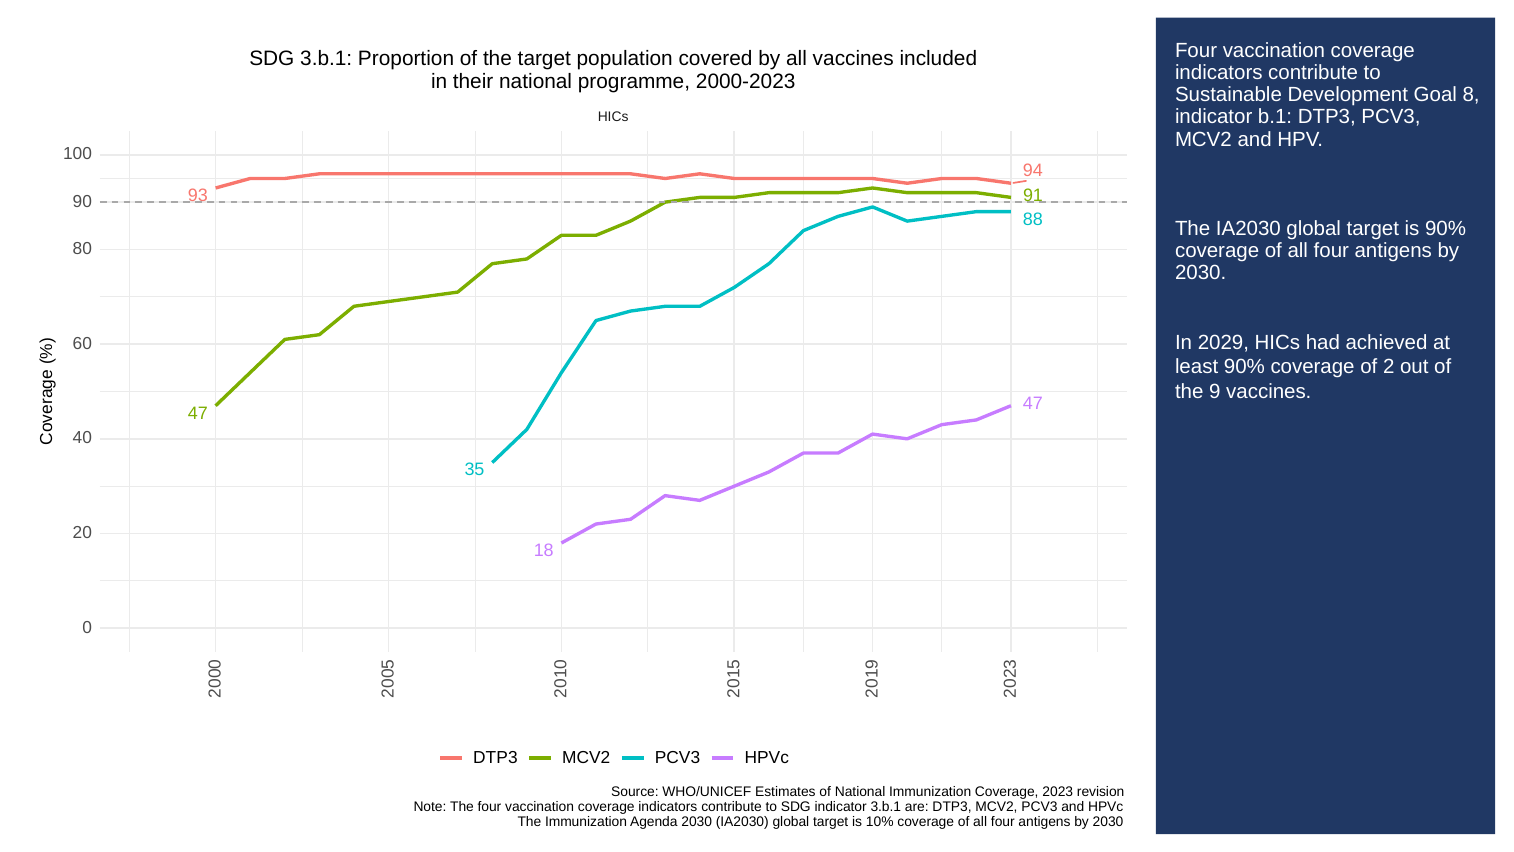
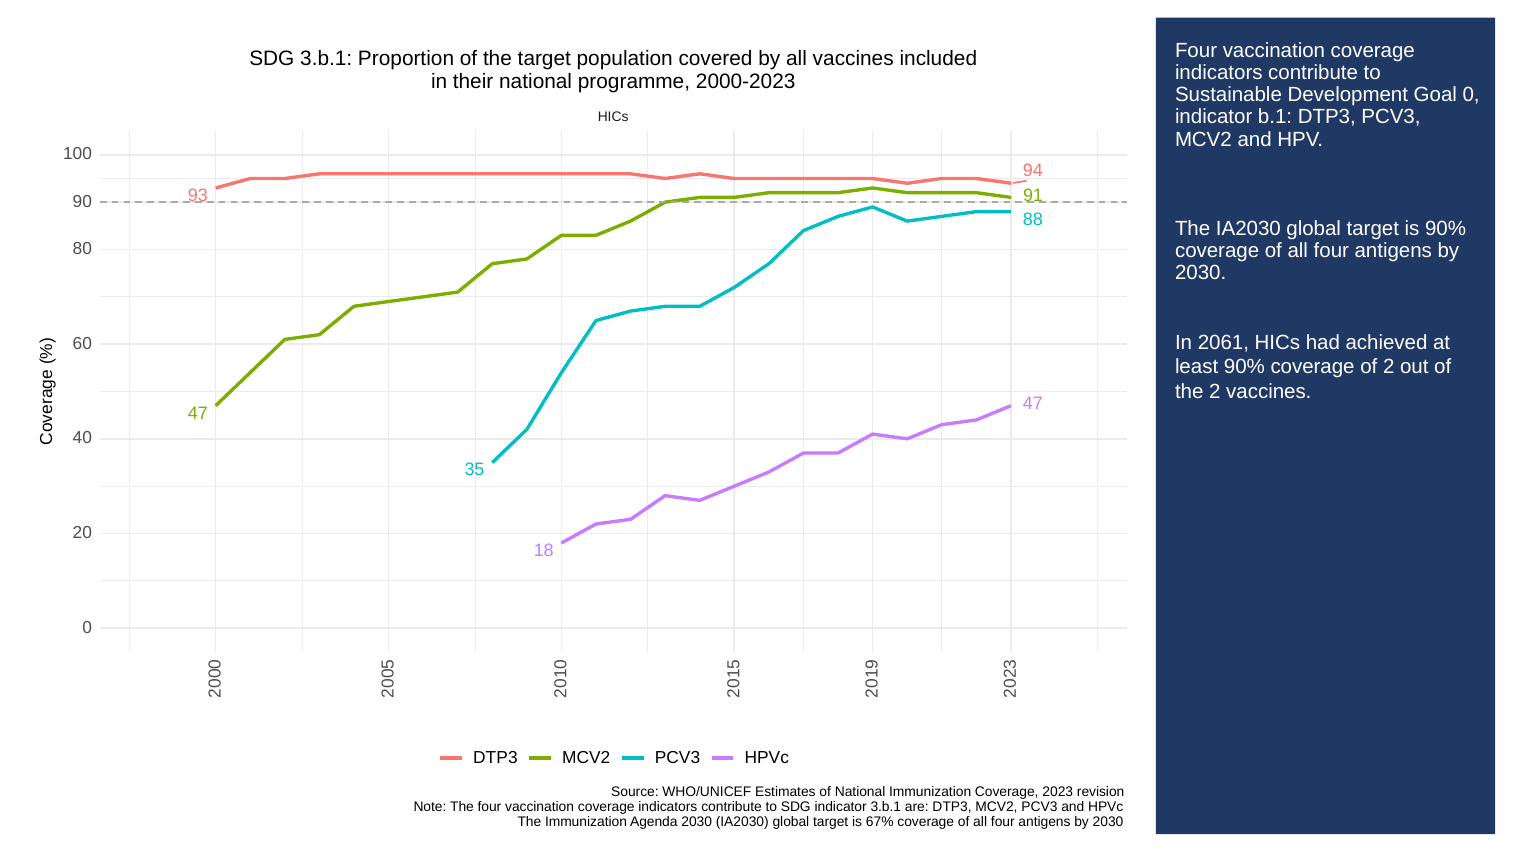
Goal 8: 8 -> 0
2029: 2029 -> 2061
the 9: 9 -> 2
10%: 10% -> 67%
